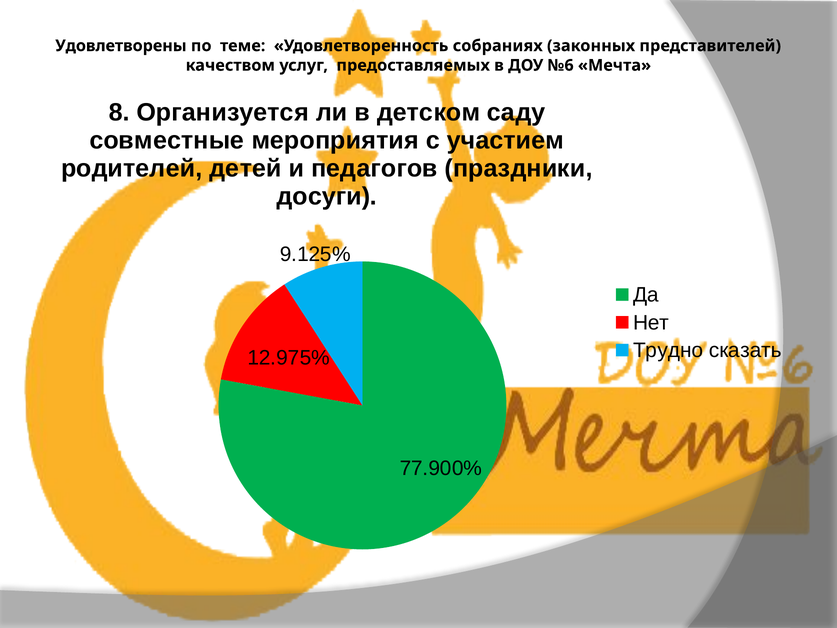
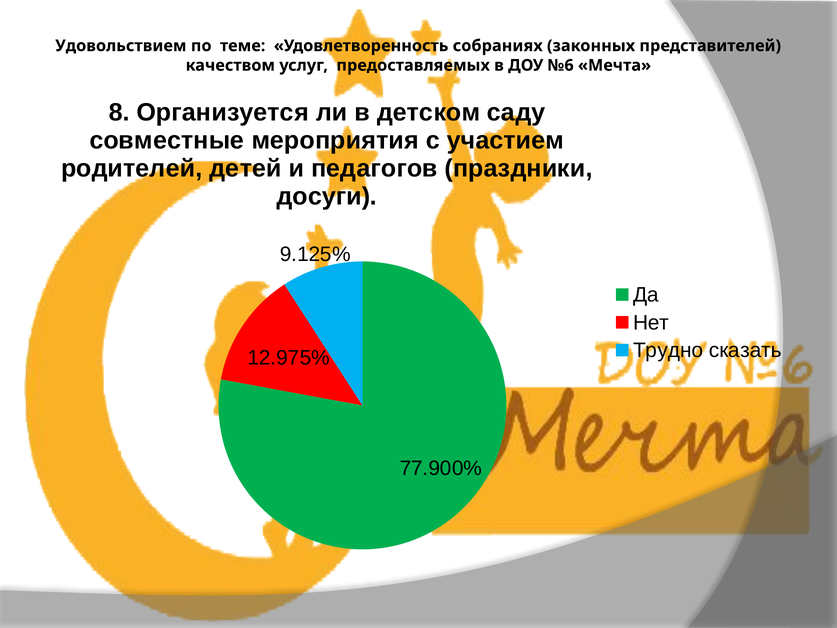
Удовлетворены: Удовлетворены -> Удовольствием
